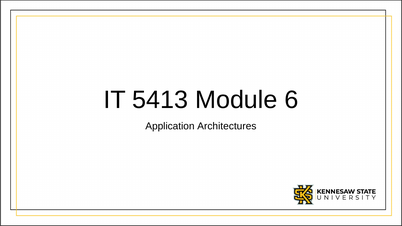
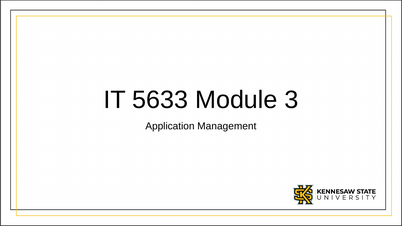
5413: 5413 -> 5633
6: 6 -> 3
Architectures: Architectures -> Management
